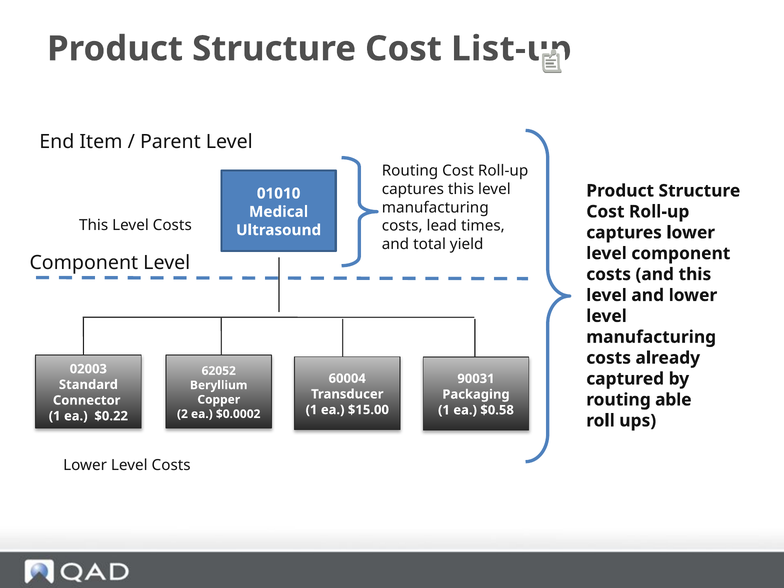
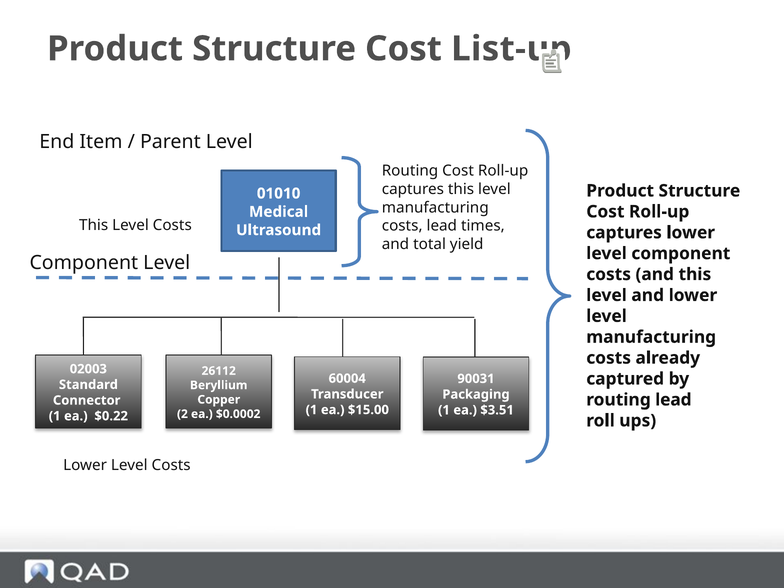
62052: 62052 -> 26112
routing able: able -> lead
$0.58: $0.58 -> $3.51
